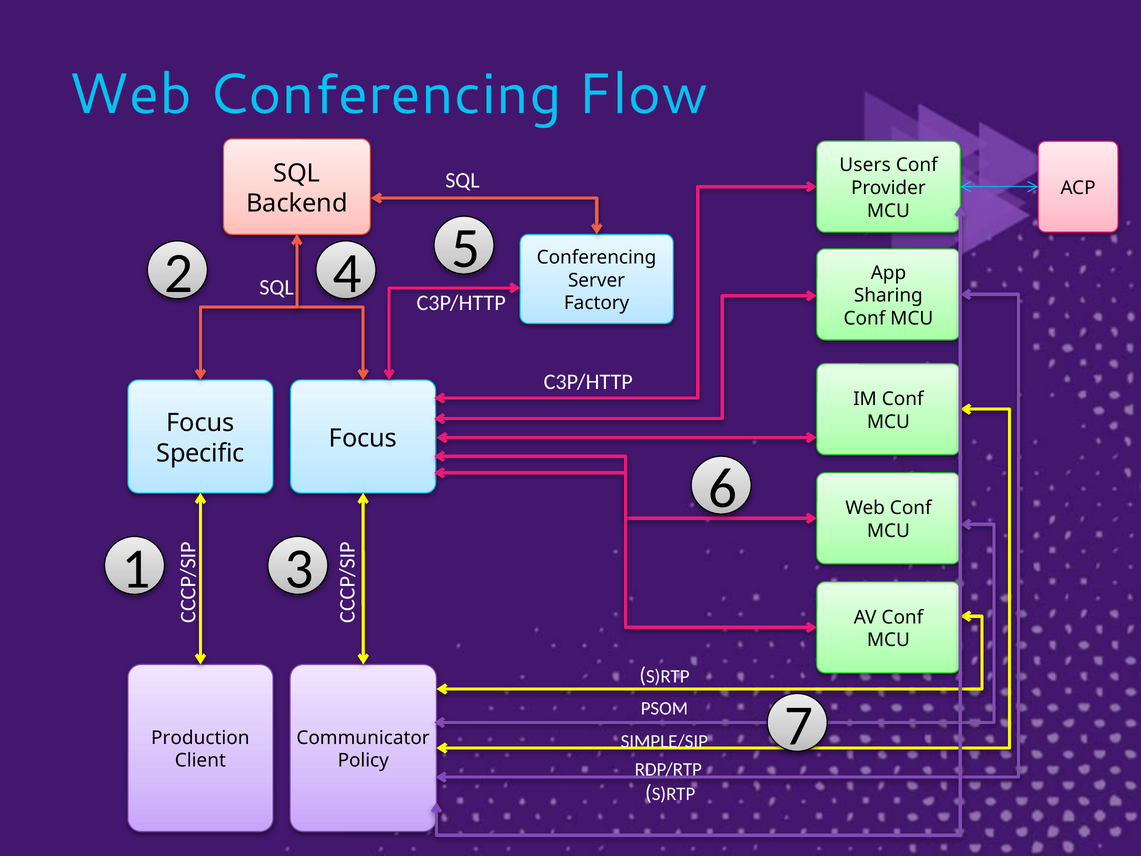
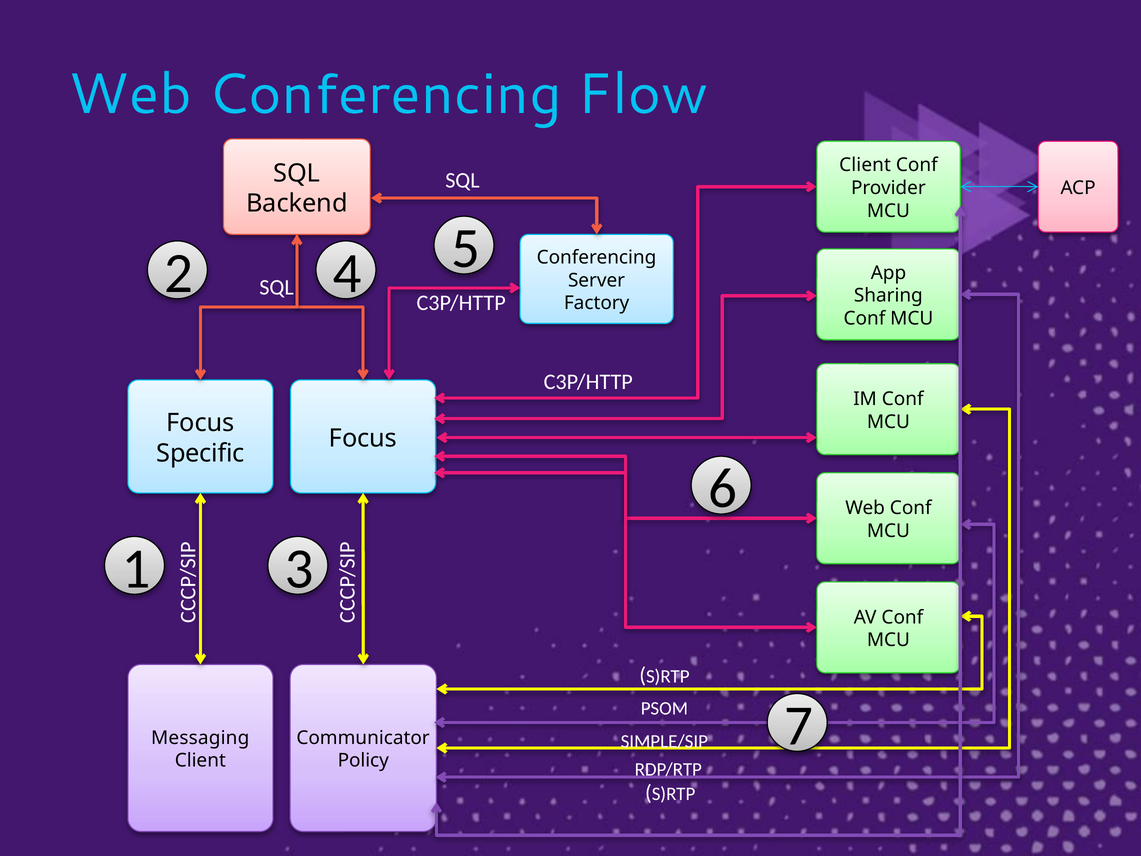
Users at (865, 165): Users -> Client
Production: Production -> Messaging
